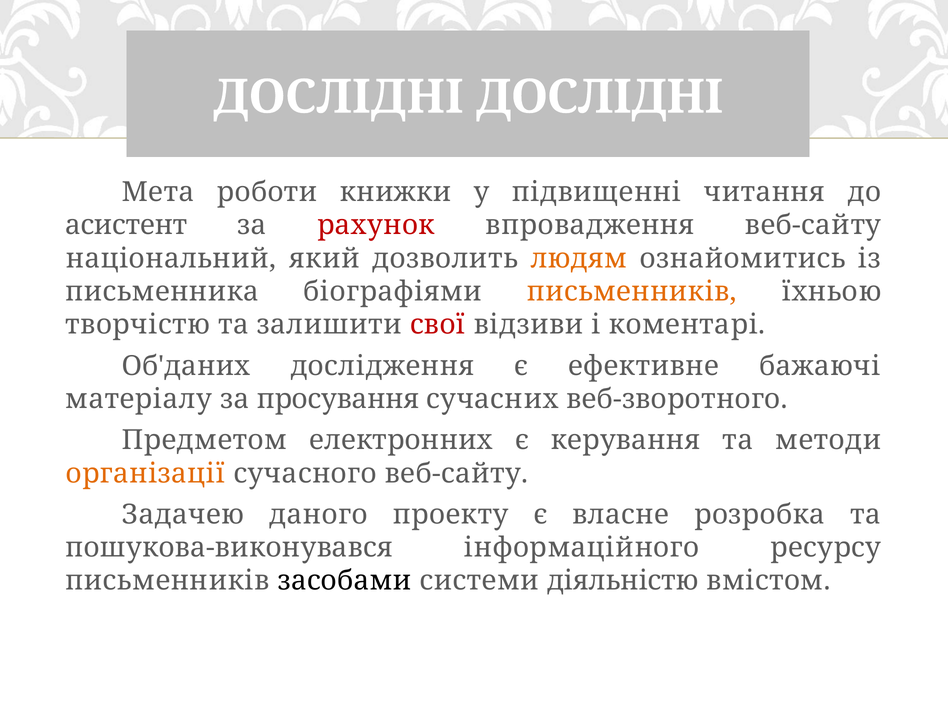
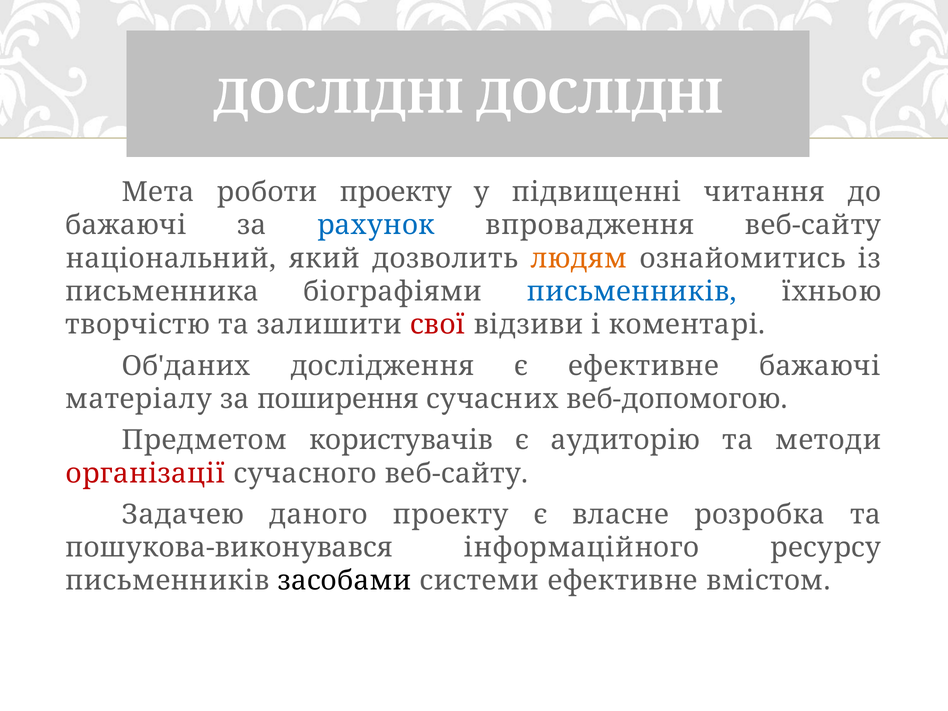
роботи книжки: книжки -> проекту
асистент at (126, 225): асистент -> бажаючі
рахунок colour: red -> blue
письменників at (632, 292) colour: orange -> blue
просування: просування -> поширення
веб-зворотного: веб-зворотного -> веб-допомогою
електронних: електронних -> користувачів
керування: керування -> аудиторію
організації colour: orange -> red
системи діяльністю: діяльністю -> ефективне
